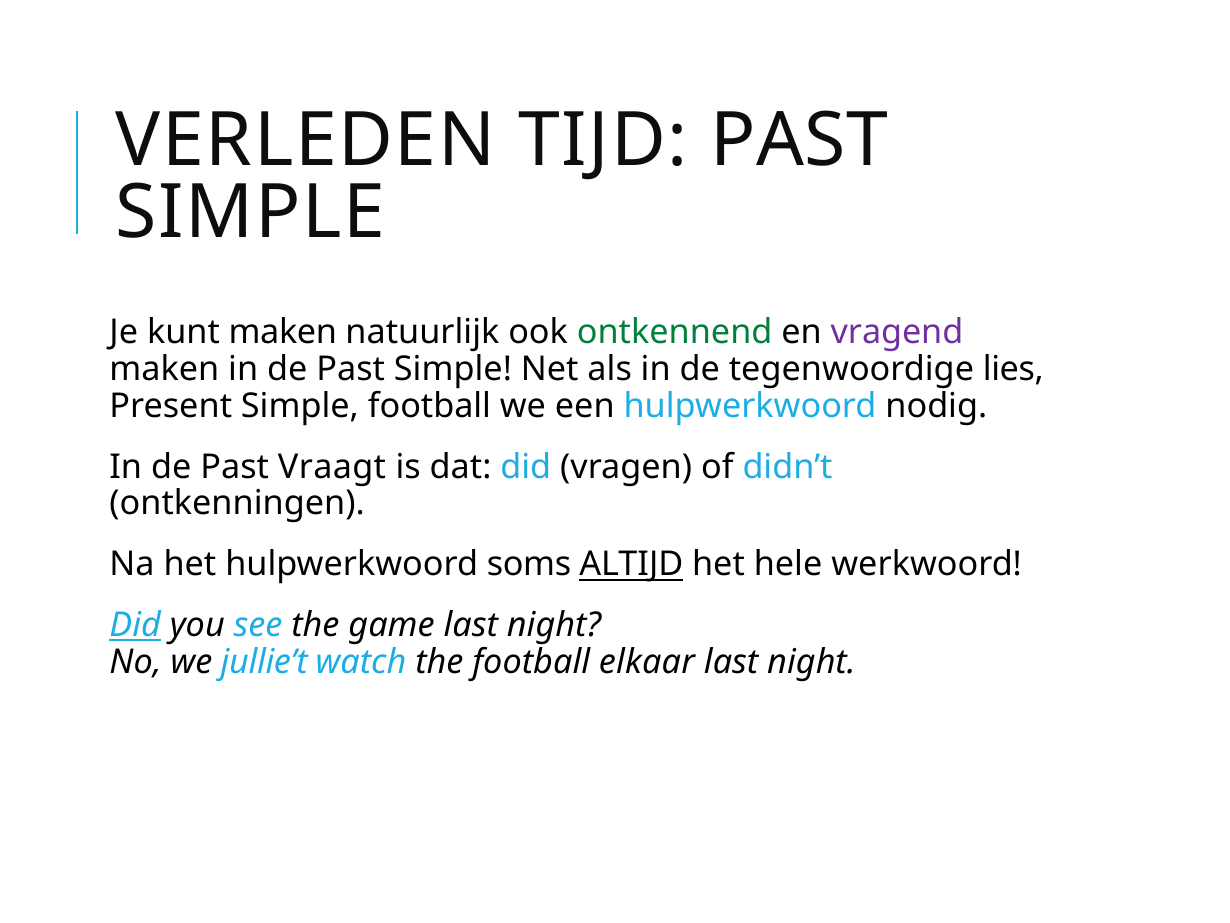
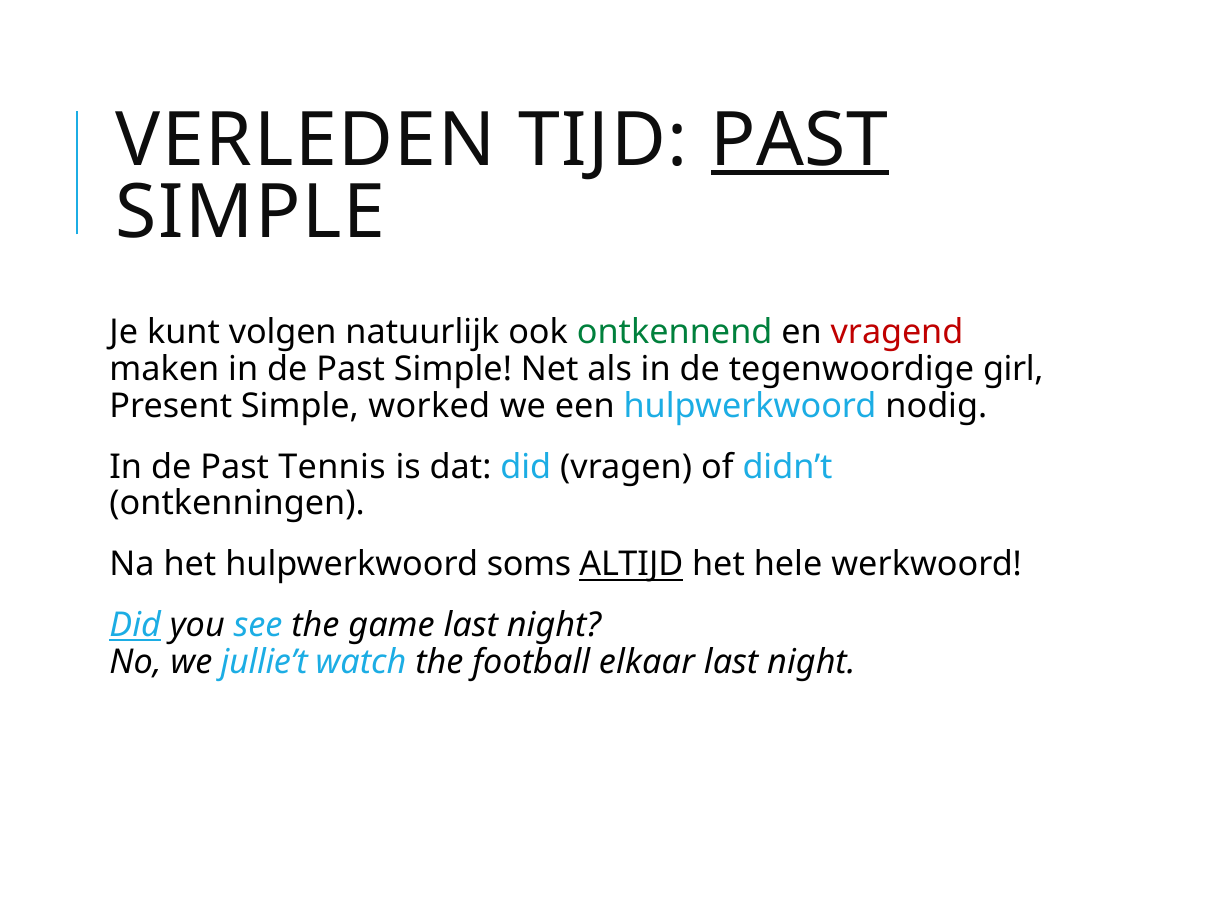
PAST at (799, 140) underline: none -> present
kunt maken: maken -> volgen
vragend colour: purple -> red
lies: lies -> girl
Simple football: football -> worked
Vraagt: Vraagt -> Tennis
